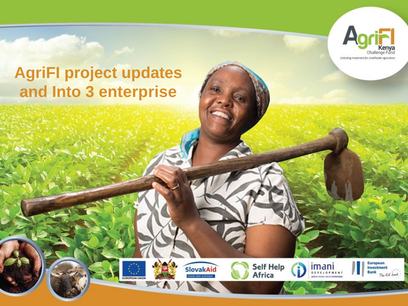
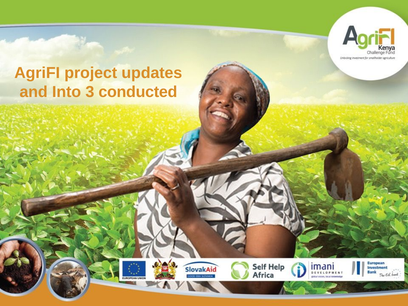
enterprise: enterprise -> conducted
